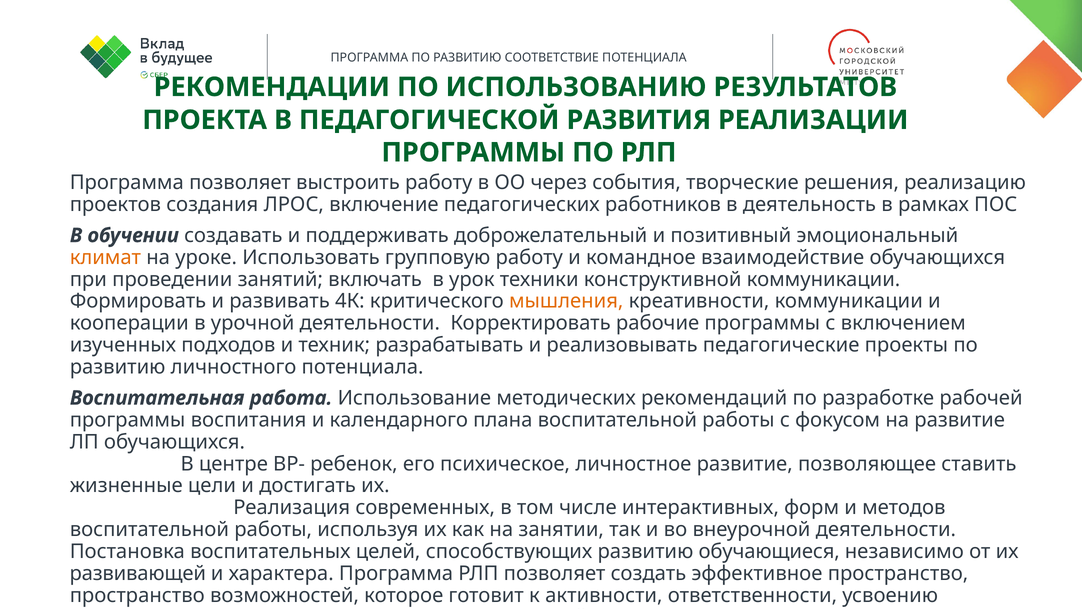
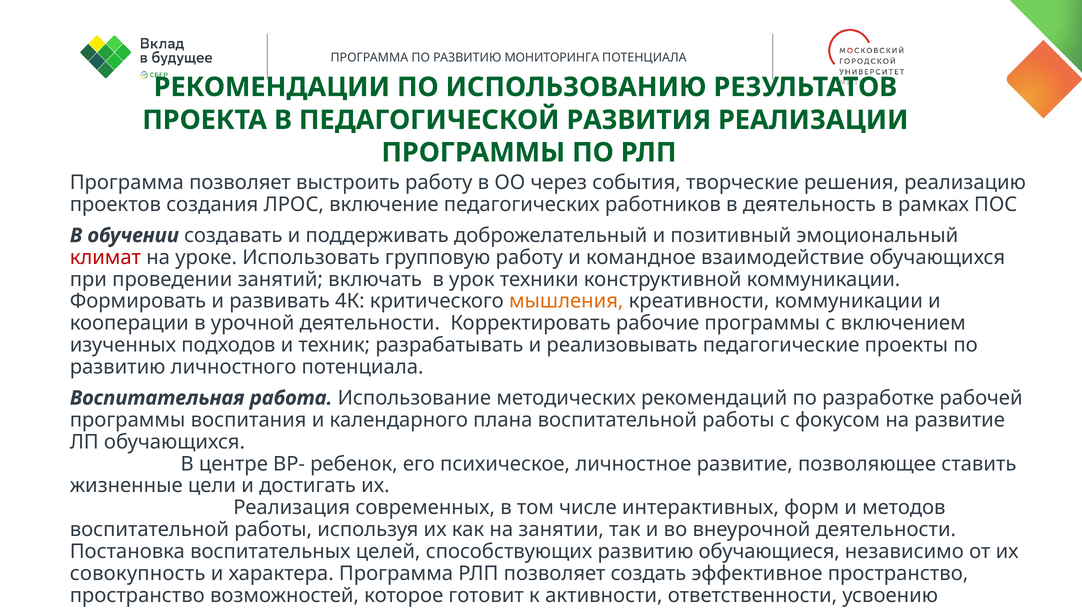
СООТВЕТСТВИЕ: СООТВЕТСТВИЕ -> МОНИТОРИНГА
климат colour: orange -> red
развивающей: развивающей -> совокупность
